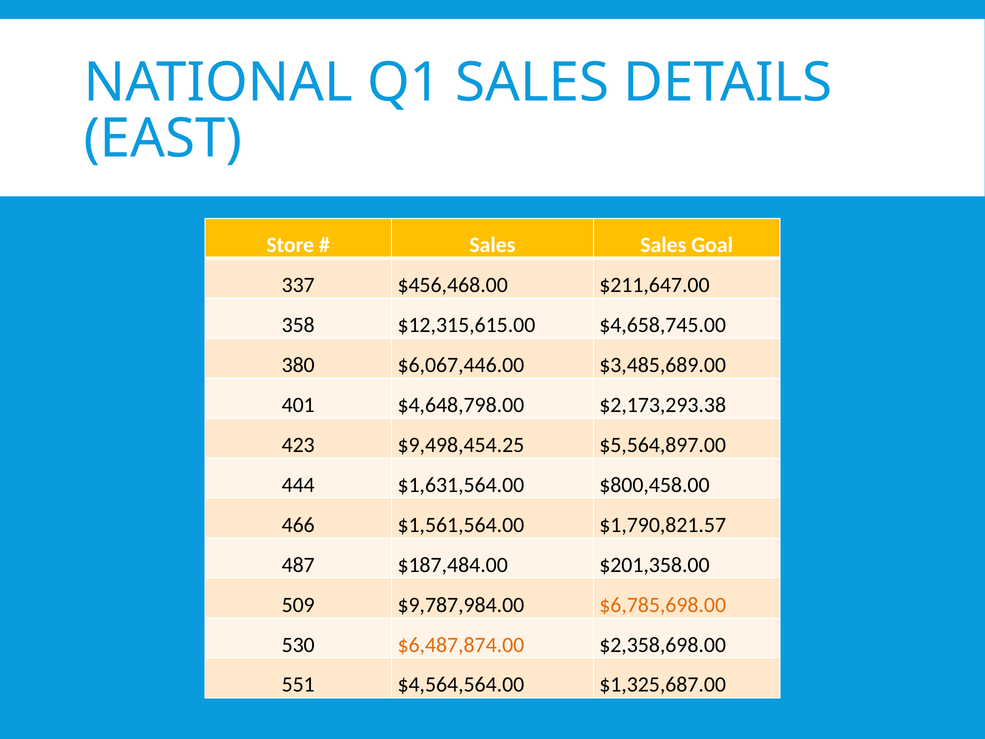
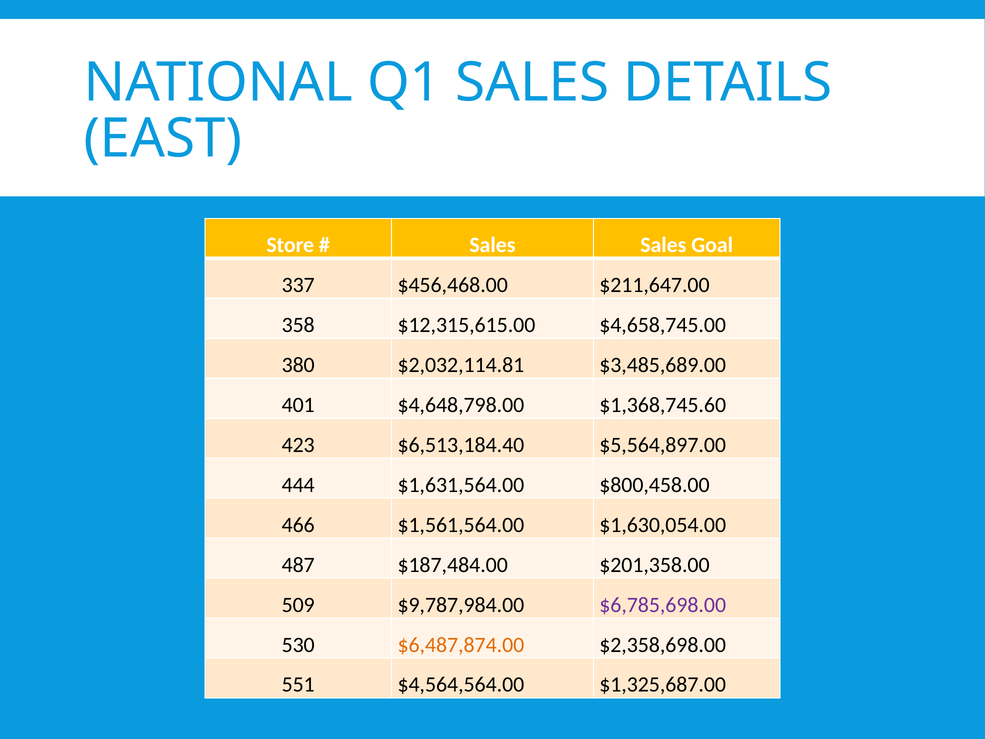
$6,067,446.00: $6,067,446.00 -> $2,032,114.81
$2,173,293.38: $2,173,293.38 -> $1,368,745.60
$9,498,454.25: $9,498,454.25 -> $6,513,184.40
$1,790,821.57: $1,790,821.57 -> $1,630,054.00
$6,785,698.00 colour: orange -> purple
